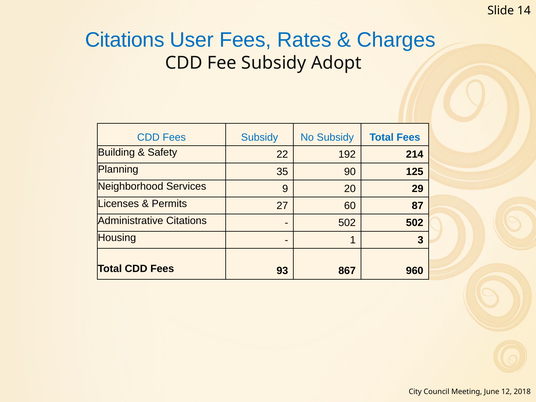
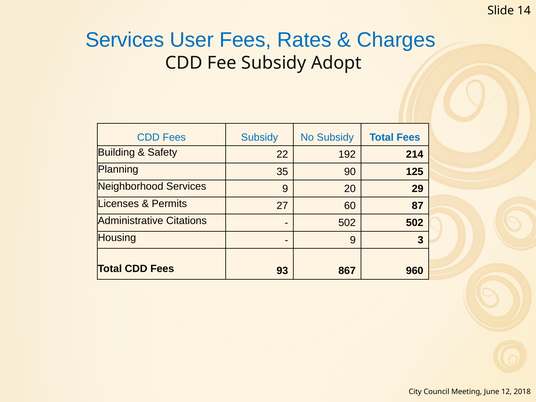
Citations at (125, 40): Citations -> Services
1 at (353, 240): 1 -> 9
